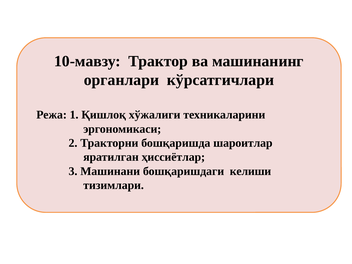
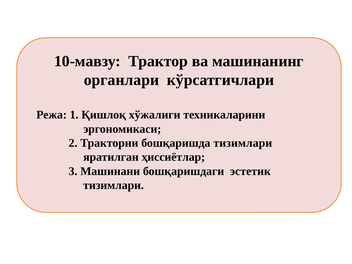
бошқаришда шароитлар: шароитлар -> тизимлари
келиши: келиши -> эстетик
